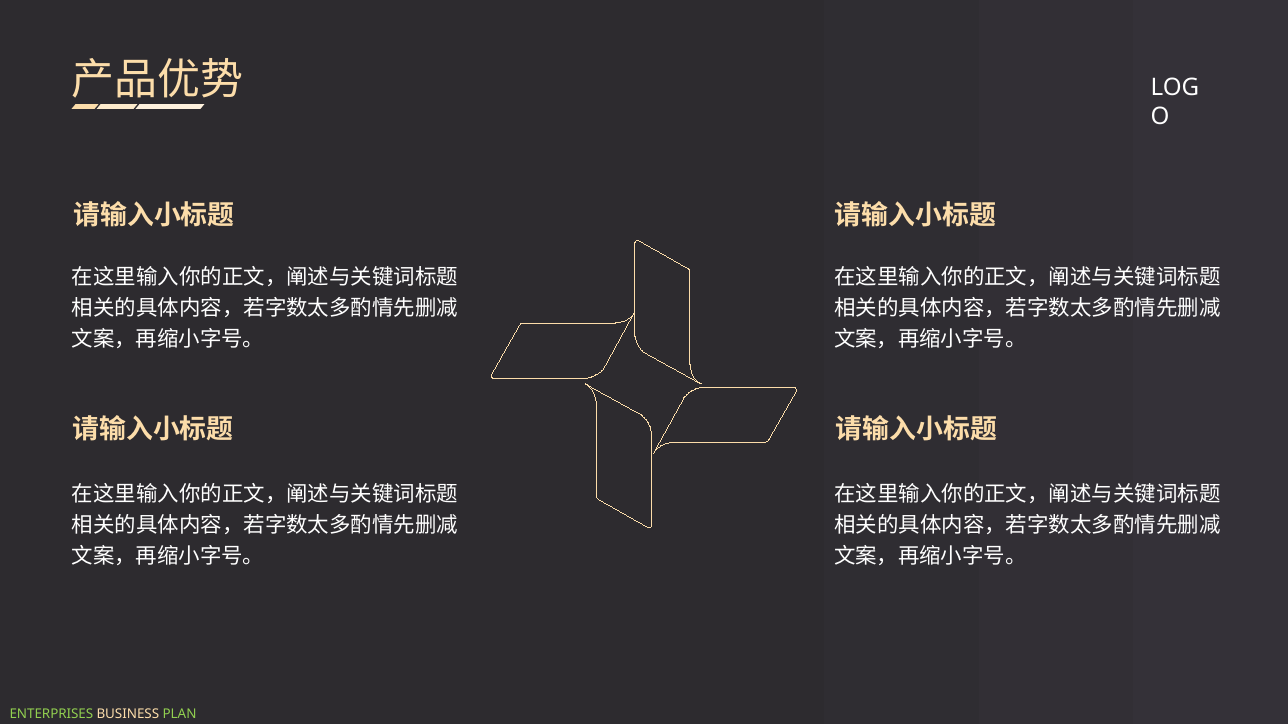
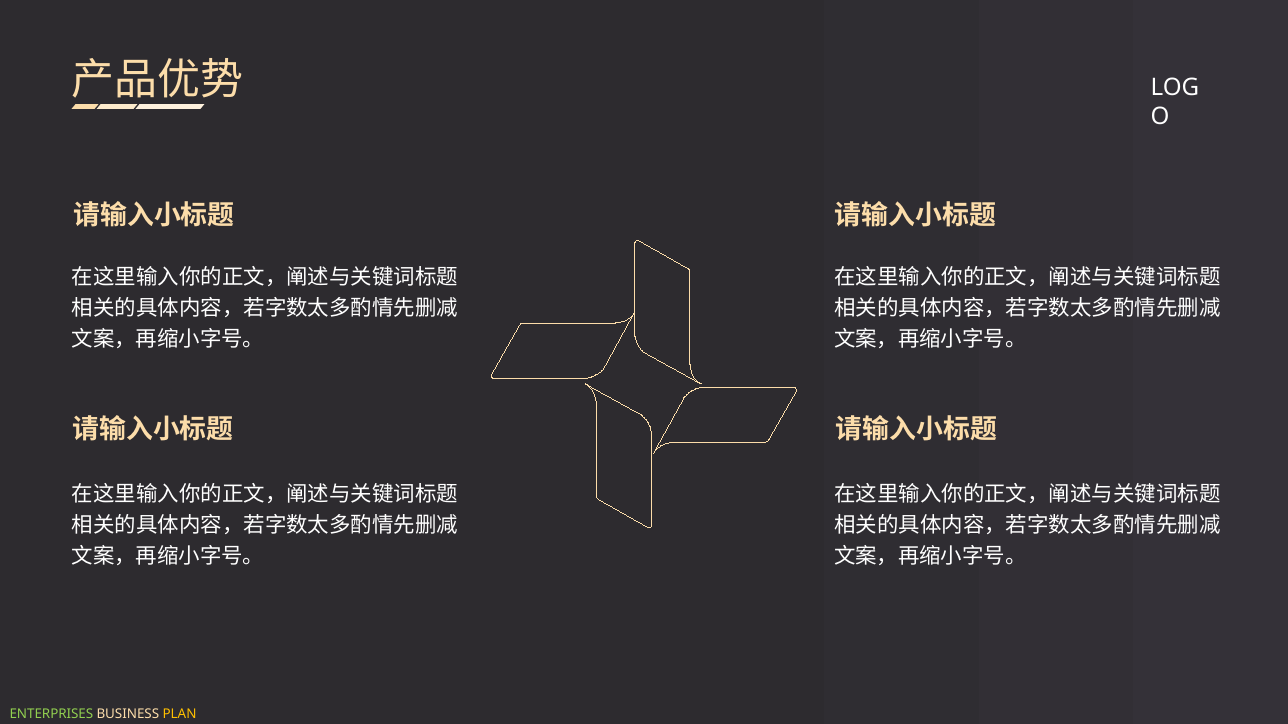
PLAN colour: light green -> yellow
